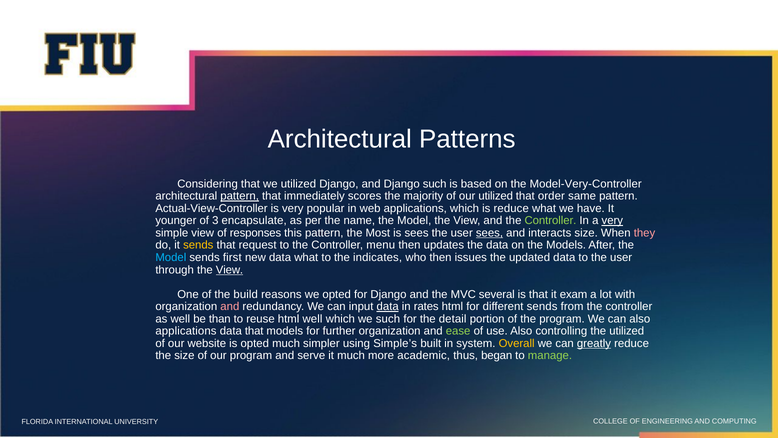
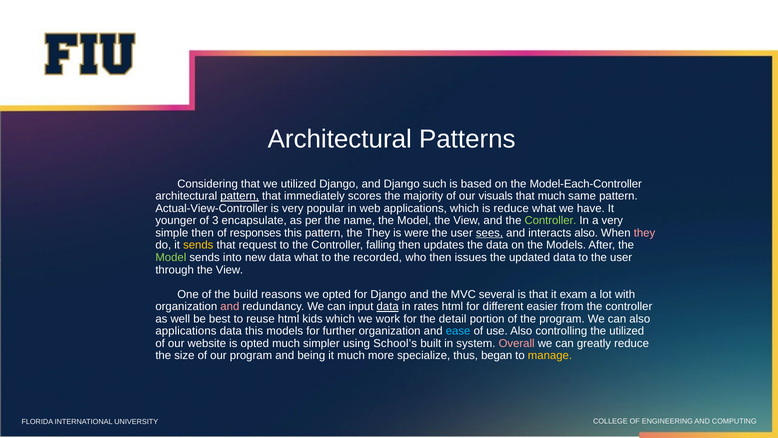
Model-Very-Controller: Model-Very-Controller -> Model-Each-Controller
our utilized: utilized -> visuals
that order: order -> much
very at (612, 220) underline: present -> none
simple view: view -> then
the Most: Most -> They
is sees: sees -> were
interacts size: size -> also
menu: menu -> falling
Model at (171, 257) colour: light blue -> light green
first: first -> into
indicates: indicates -> recorded
View at (230, 270) underline: present -> none
different sends: sends -> easier
than: than -> best
html well: well -> kids
we such: such -> work
data that: that -> this
ease colour: light green -> light blue
Simple’s: Simple’s -> School’s
Overall colour: yellow -> pink
greatly underline: present -> none
serve: serve -> being
academic: academic -> specialize
manage colour: light green -> yellow
